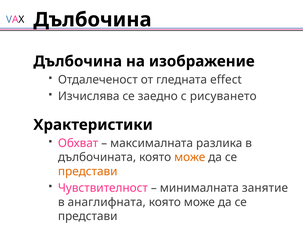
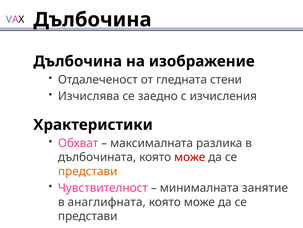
effect: effect -> стени
рисуването: рисуването -> изчисления
може at (190, 157) colour: orange -> red
